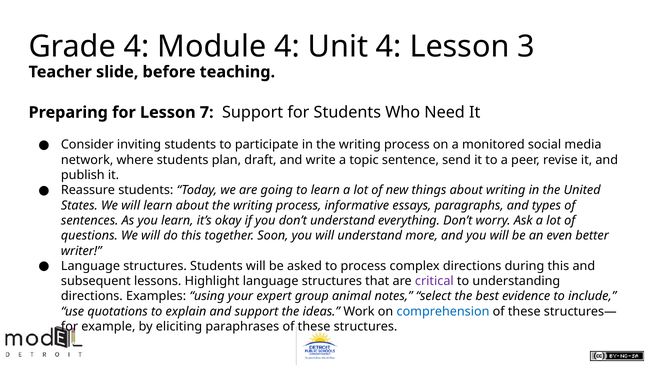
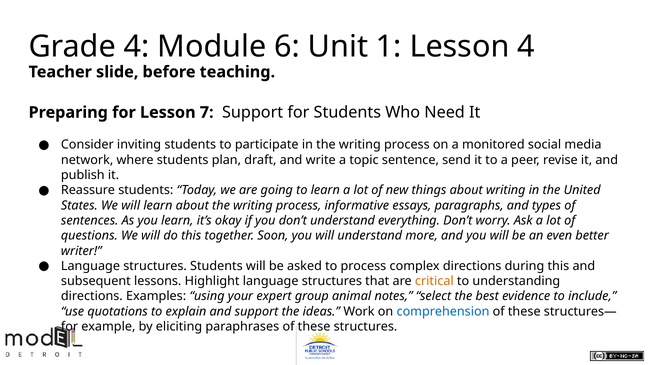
Module 4: 4 -> 6
Unit 4: 4 -> 1
Lesson 3: 3 -> 4
critical colour: purple -> orange
